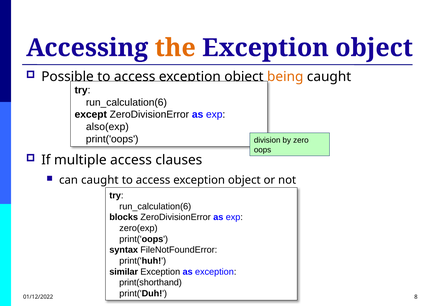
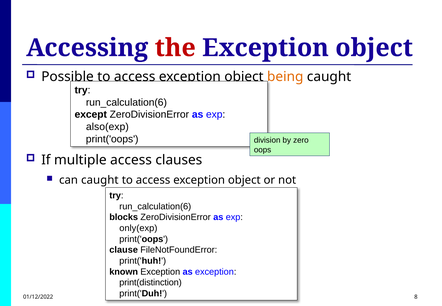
the colour: orange -> red
zero(exp: zero(exp -> only(exp
syntax: syntax -> clause
similar: similar -> known
print(shorthand: print(shorthand -> print(distinction
